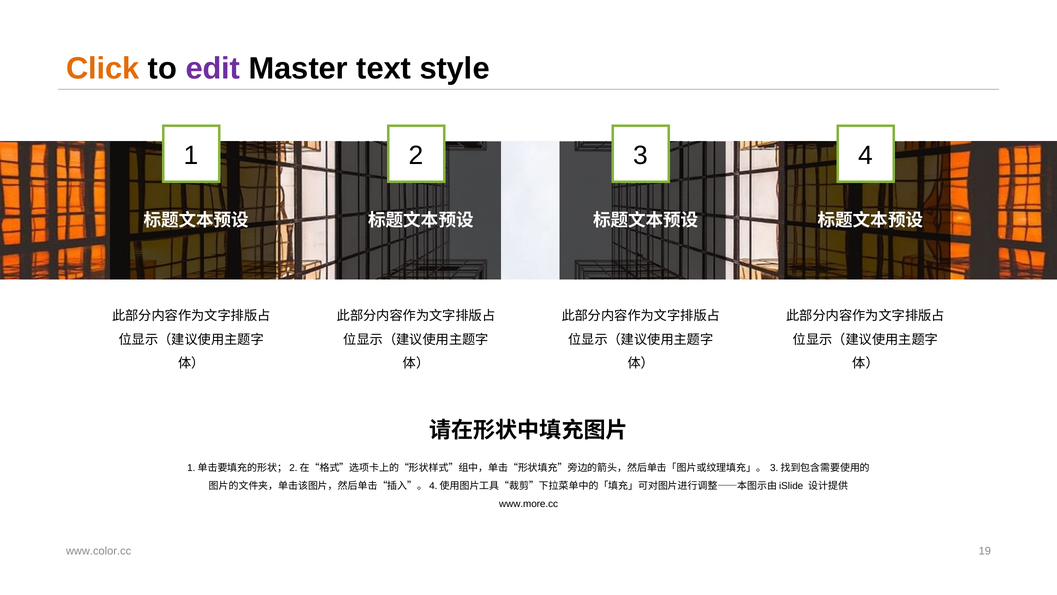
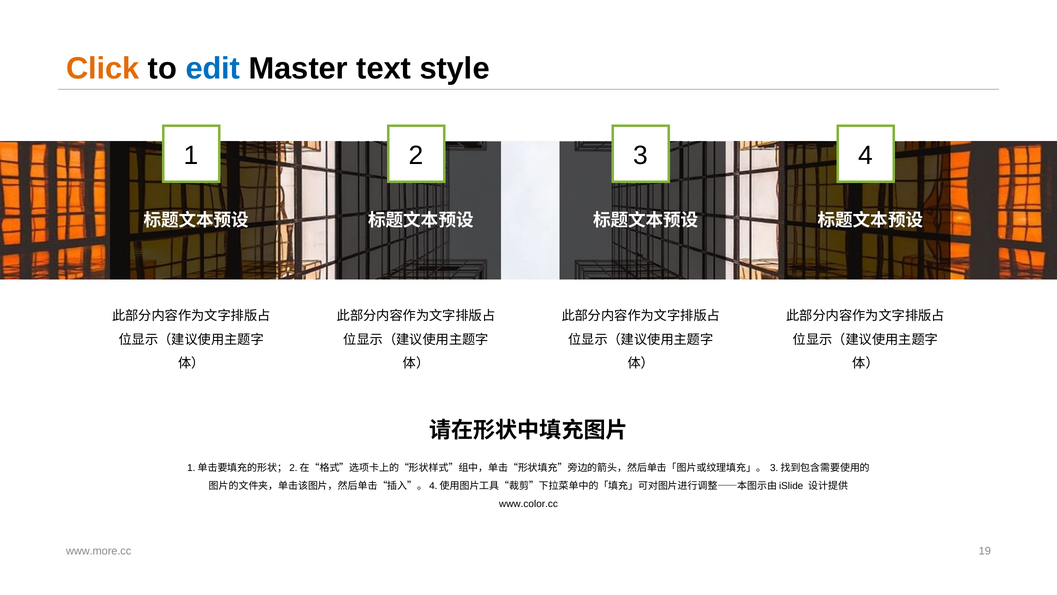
edit colour: purple -> blue
www.more.cc: www.more.cc -> www.color.cc
www.color.cc: www.color.cc -> www.more.cc
